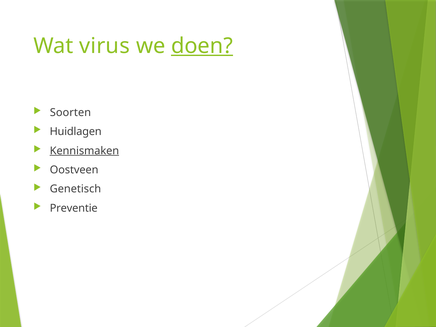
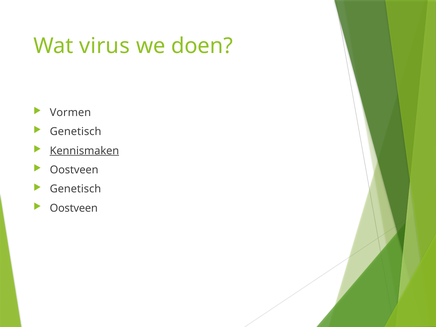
doen underline: present -> none
Soorten: Soorten -> Vormen
Huidlagen at (76, 132): Huidlagen -> Genetisch
Preventie at (74, 208): Preventie -> Oostveen
